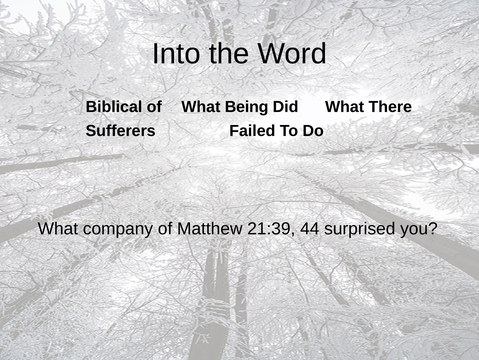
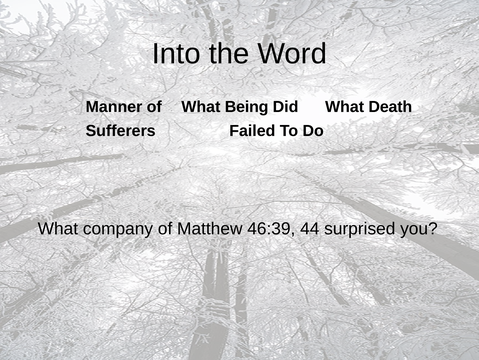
Biblical: Biblical -> Manner
There: There -> Death
21:39: 21:39 -> 46:39
